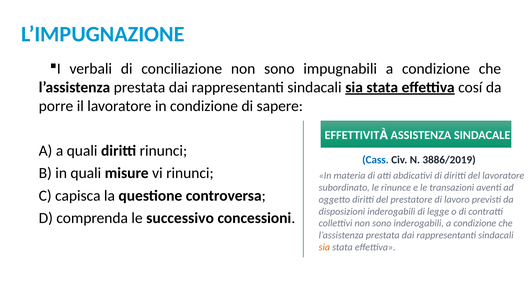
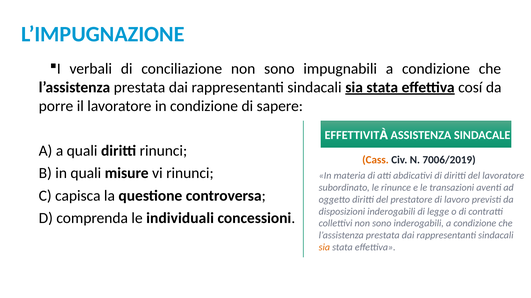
Cass colour: blue -> orange
3886/2019: 3886/2019 -> 7006/2019
successivo: successivo -> individuali
